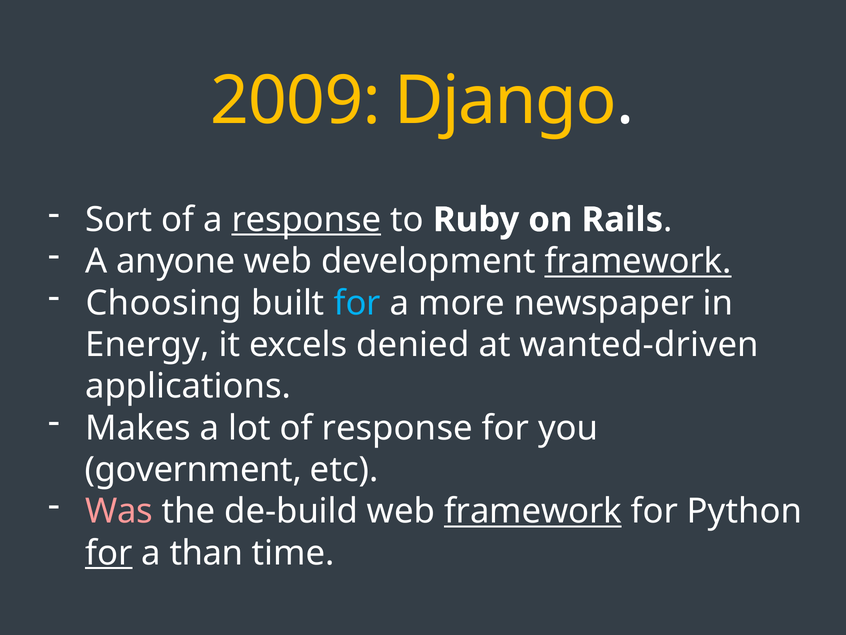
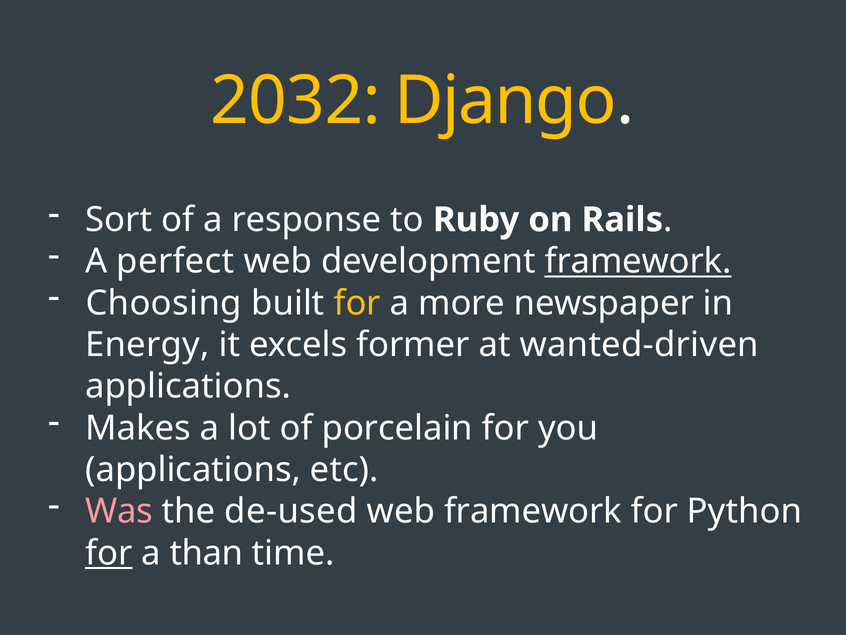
2009: 2009 -> 2032
response at (306, 220) underline: present -> none
anyone: anyone -> perfect
for at (357, 303) colour: light blue -> yellow
denied: denied -> former
of response: response -> porcelain
government at (193, 469): government -> applications
de-build: de-build -> de-used
framework at (533, 511) underline: present -> none
